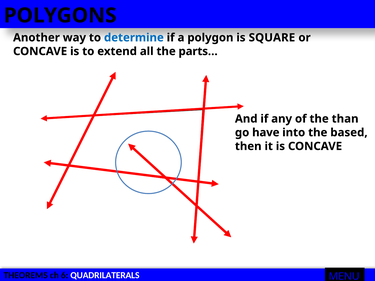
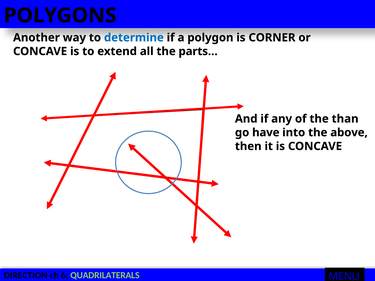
SQUARE: SQUARE -> CORNER
based: based -> above
THEOREMS: THEOREMS -> DIRECTION
QUADRILATERALS colour: white -> light green
